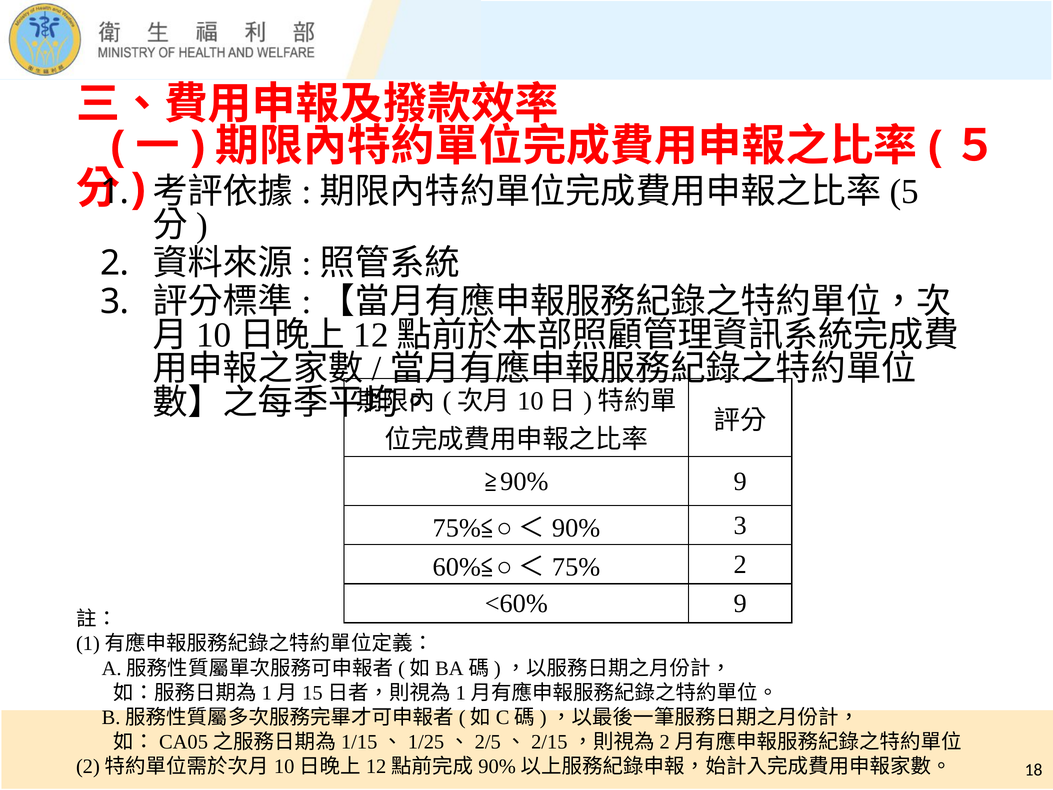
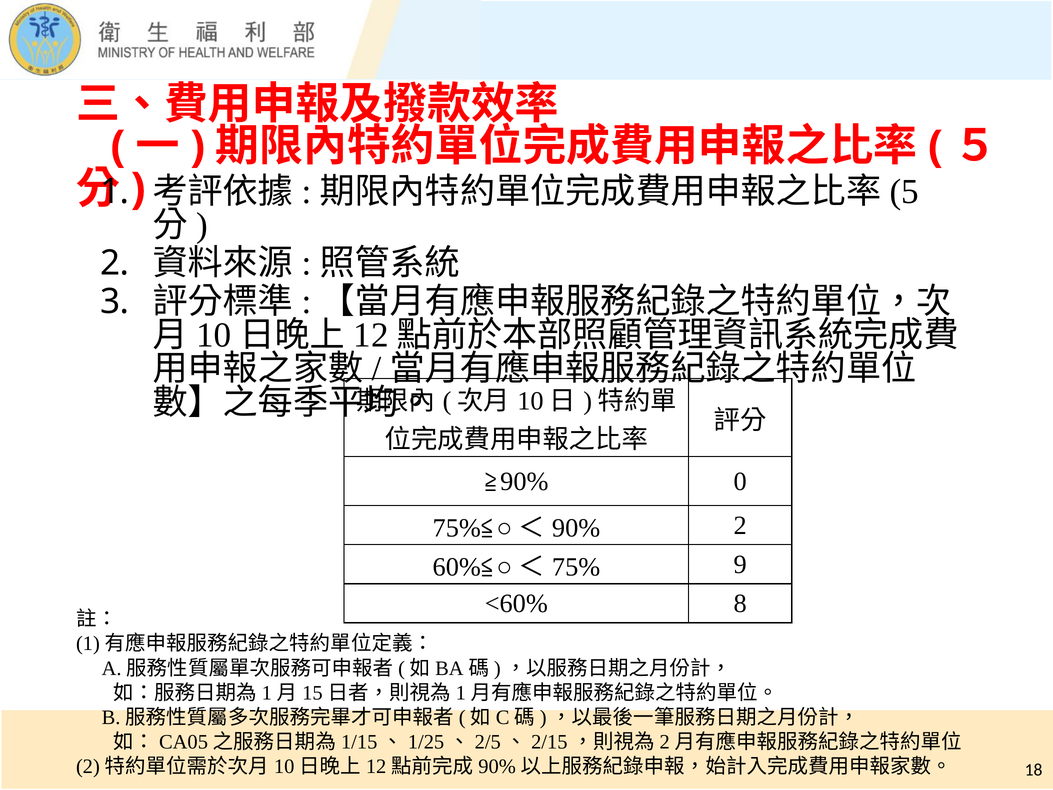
≧90% 9: 9 -> 0
3 at (740, 525): 3 -> 2
2 at (740, 564): 2 -> 9
<60% 9: 9 -> 8
